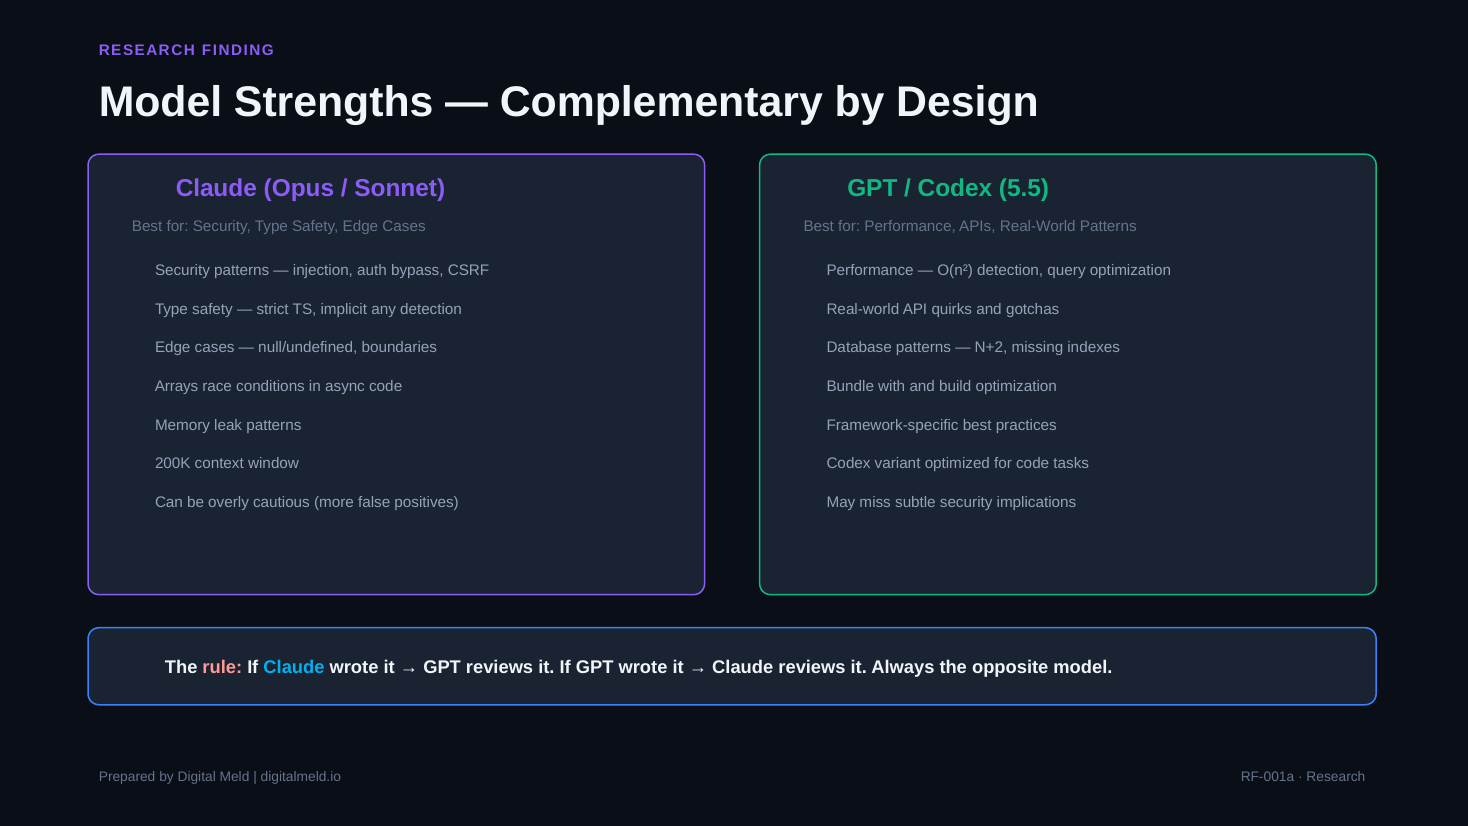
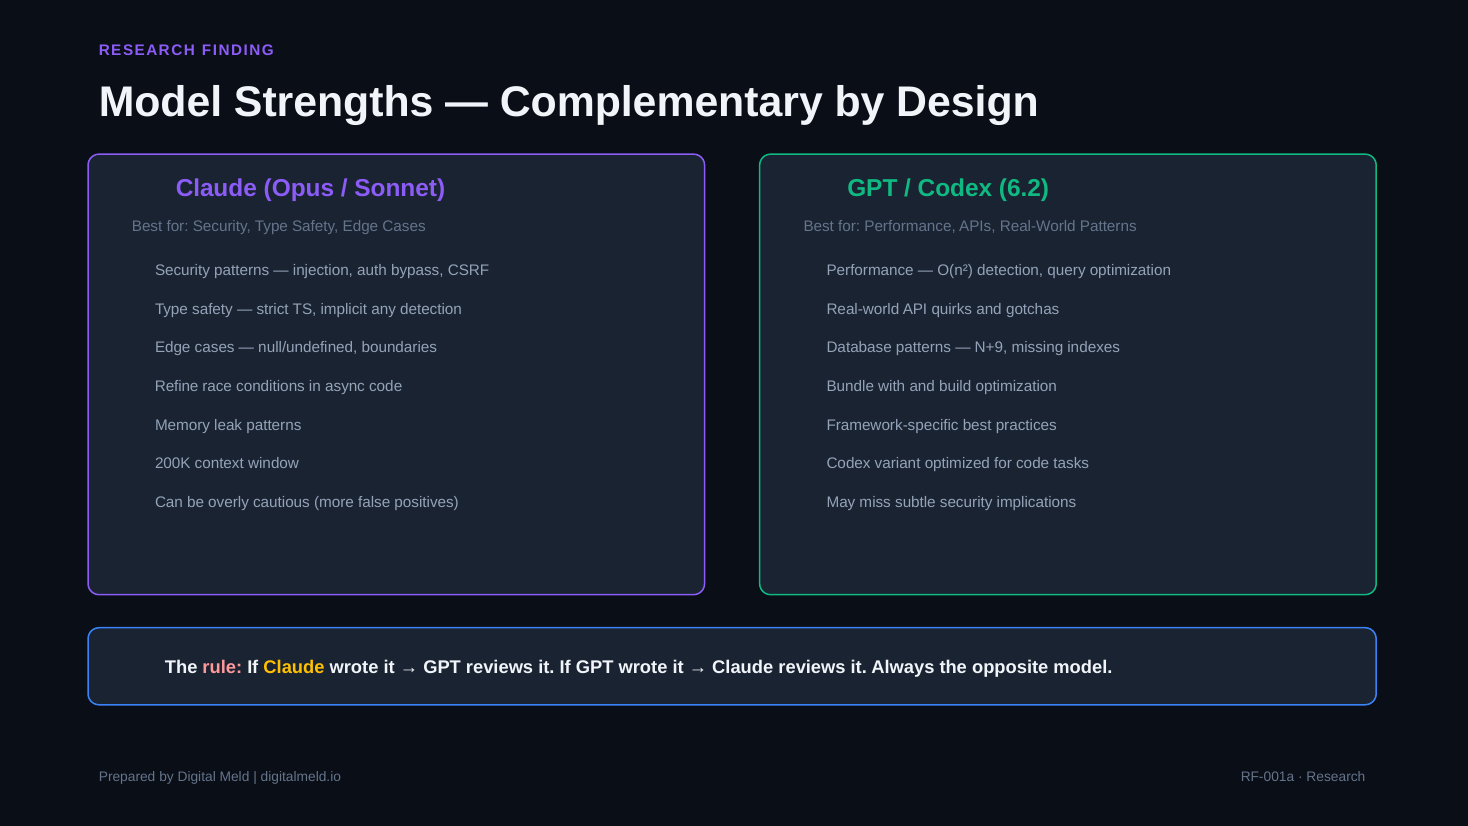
5.5: 5.5 -> 6.2
N+2: N+2 -> N+9
Arrays: Arrays -> Refine
Claude at (294, 667) colour: light blue -> yellow
